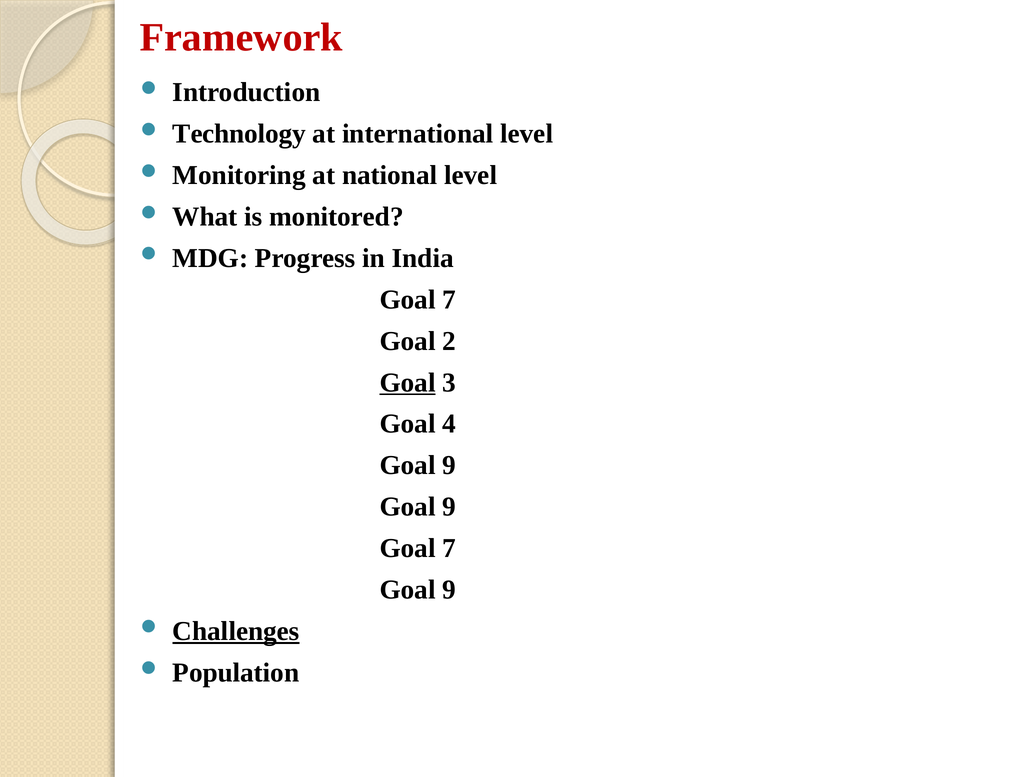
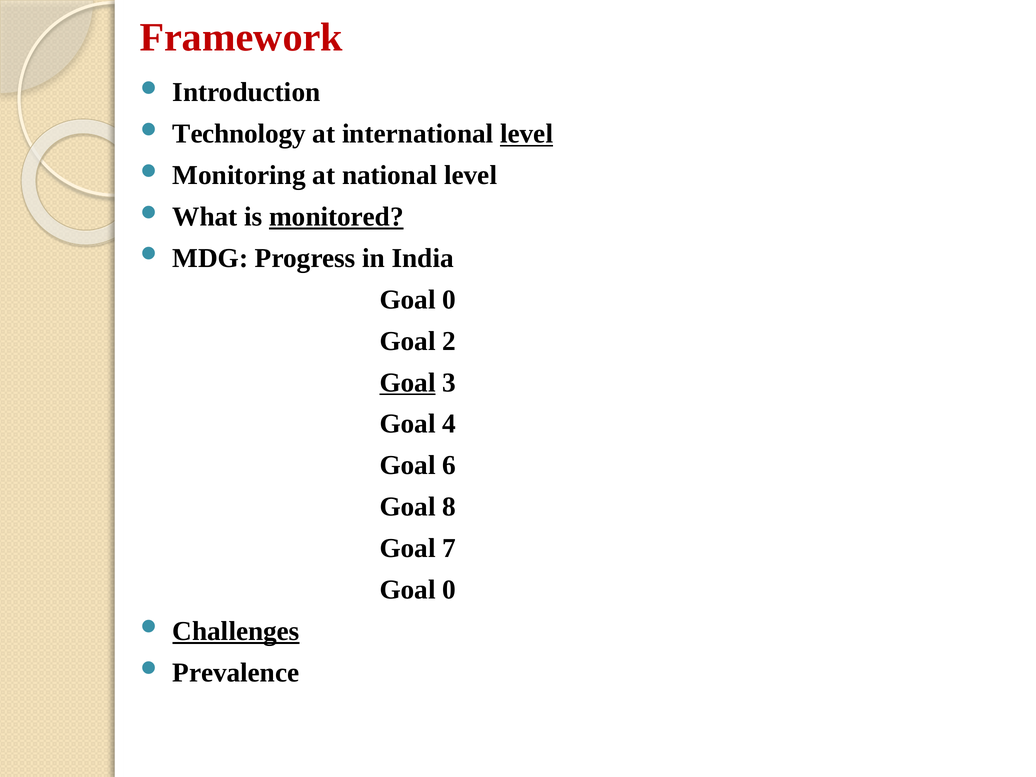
level at (527, 134) underline: none -> present
monitored underline: none -> present
7 at (449, 300): 7 -> 0
9 at (449, 465): 9 -> 6
9 at (449, 507): 9 -> 8
9 at (449, 590): 9 -> 0
Population: Population -> Prevalence
